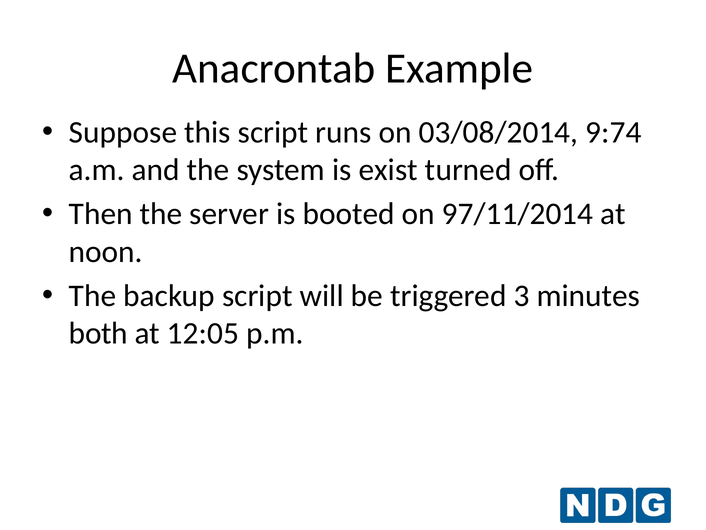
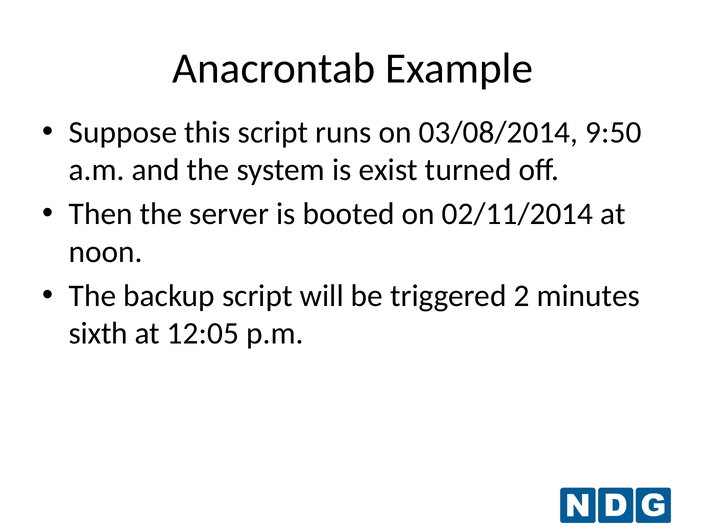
9:74: 9:74 -> 9:50
97/11/2014: 97/11/2014 -> 02/11/2014
3: 3 -> 2
both: both -> sixth
